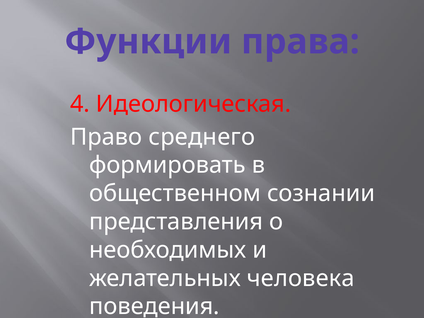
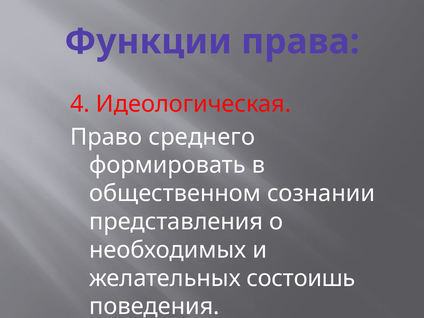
человека: человека -> состоишь
